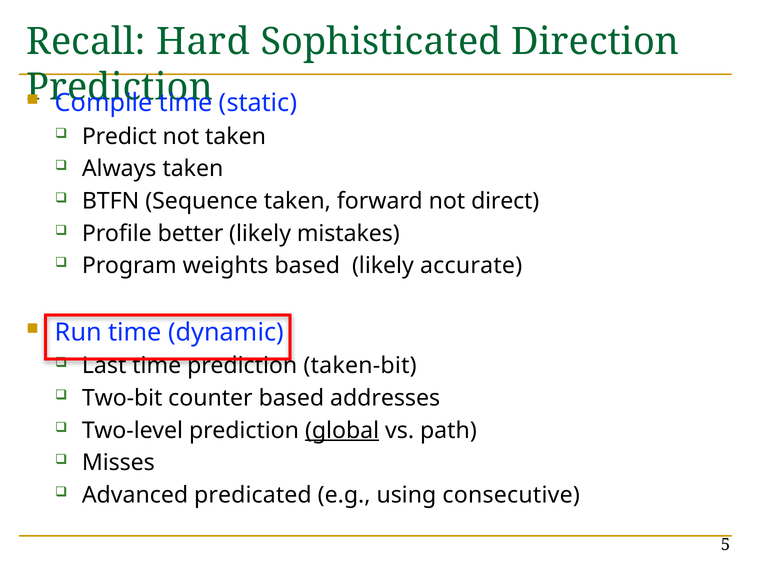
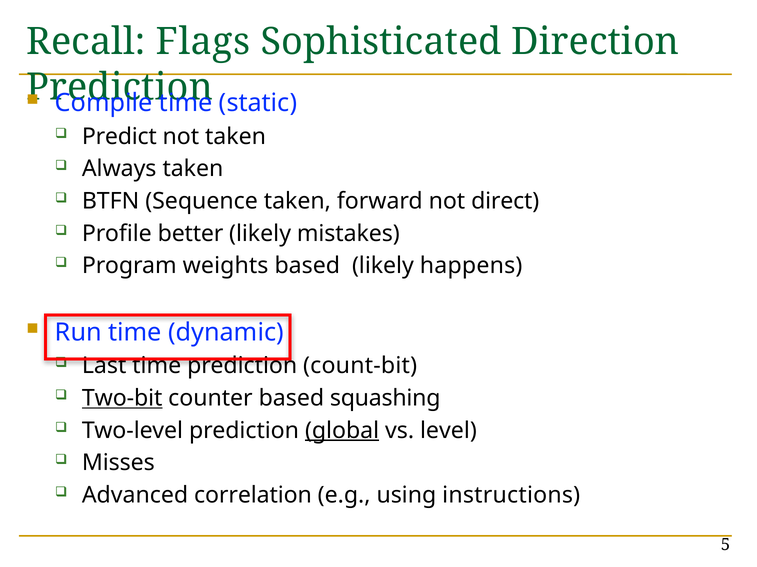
Hard: Hard -> Flags
accurate: accurate -> happens
taken-bit: taken-bit -> count-bit
Two-bit underline: none -> present
addresses: addresses -> squashing
path: path -> level
predicated: predicated -> correlation
consecutive: consecutive -> instructions
